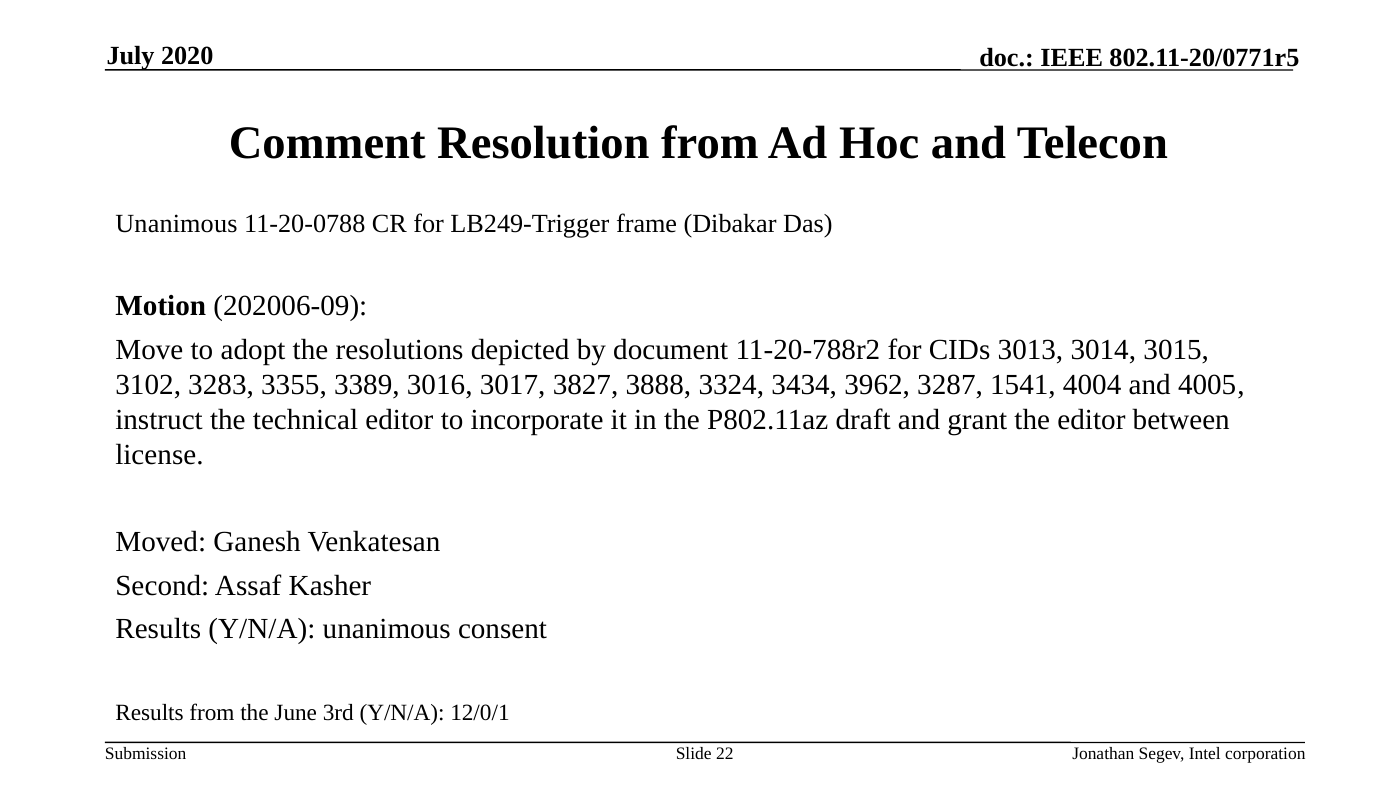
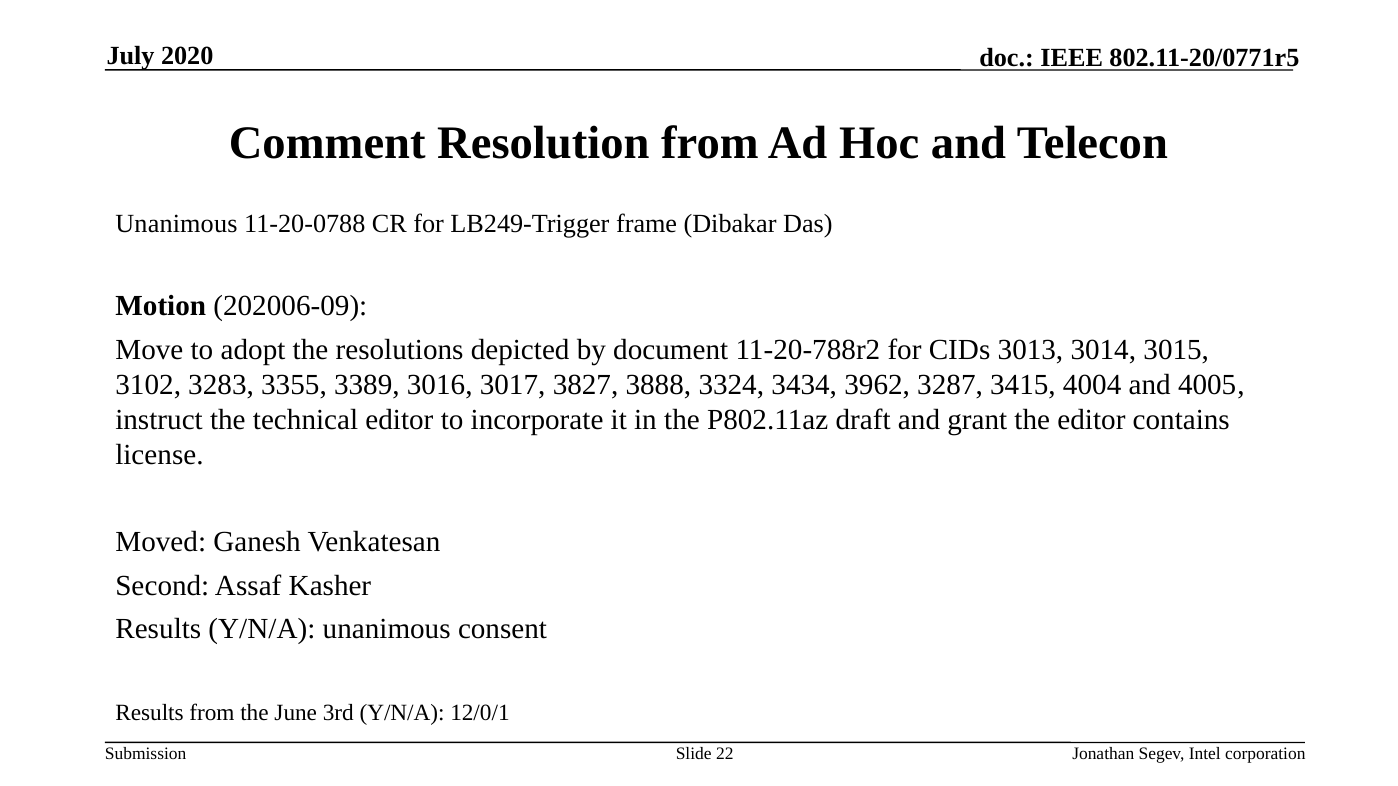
1541: 1541 -> 3415
between: between -> contains
